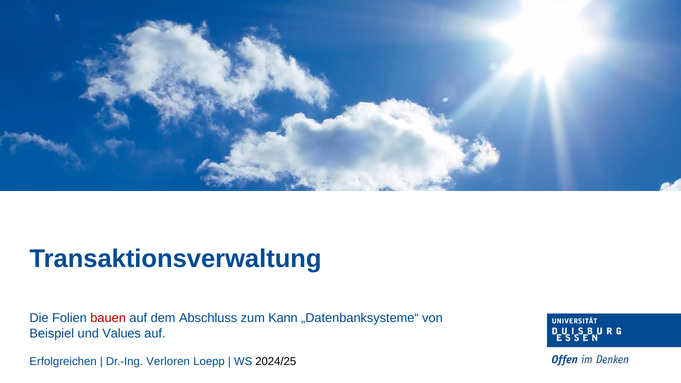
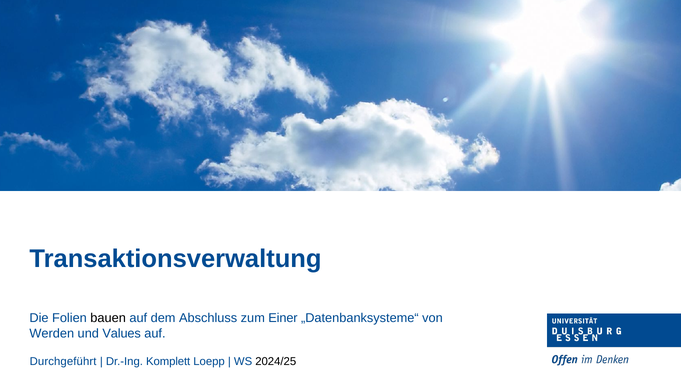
bauen colour: red -> black
Kann: Kann -> Einer
Beispiel: Beispiel -> Werden
Erfolgreichen: Erfolgreichen -> Durchgeführt
Verloren: Verloren -> Komplett
